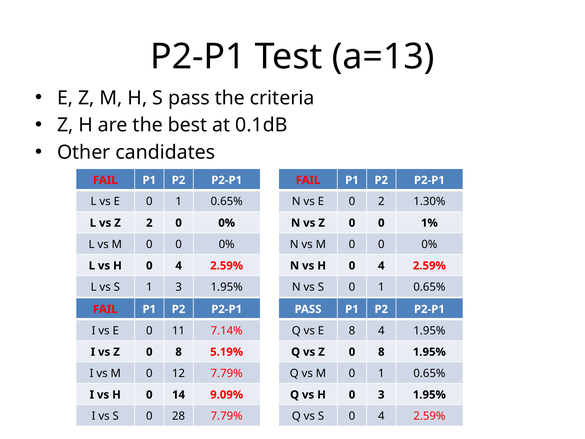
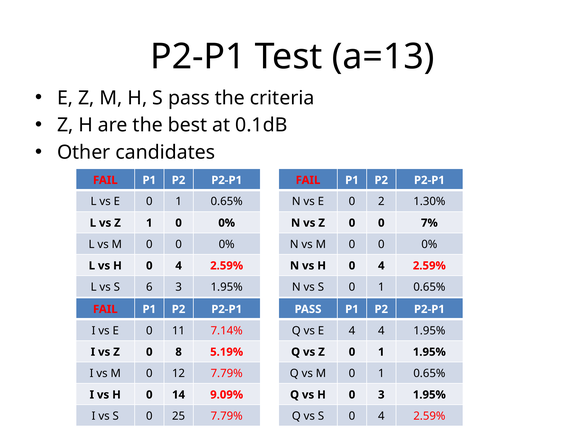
Z 2: 2 -> 1
1%: 1% -> 7%
S 1: 1 -> 6
E 8: 8 -> 4
8 at (381, 352): 8 -> 1
28: 28 -> 25
